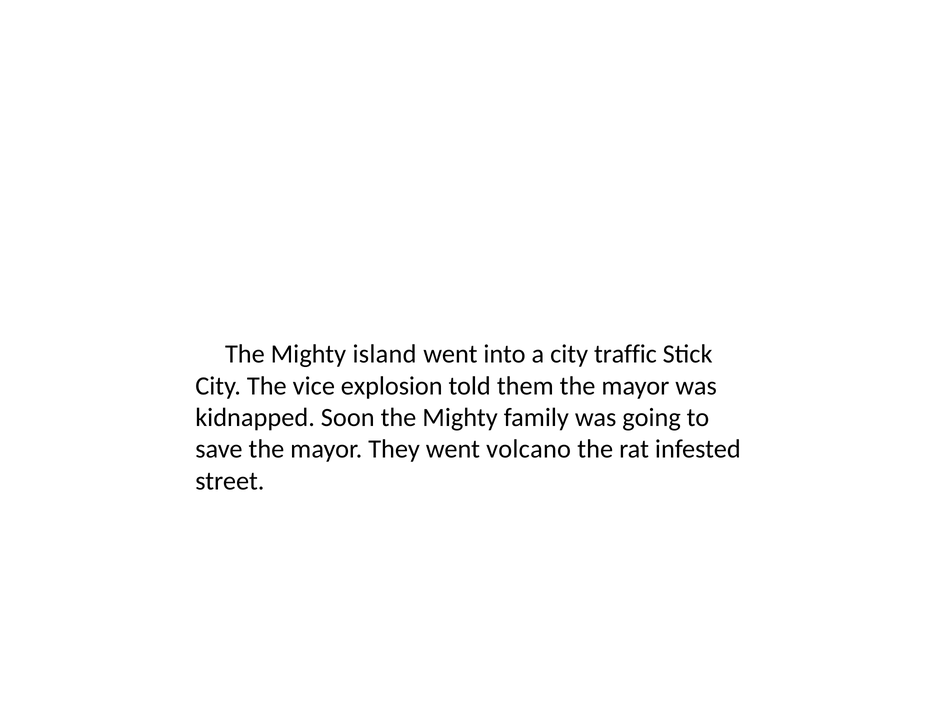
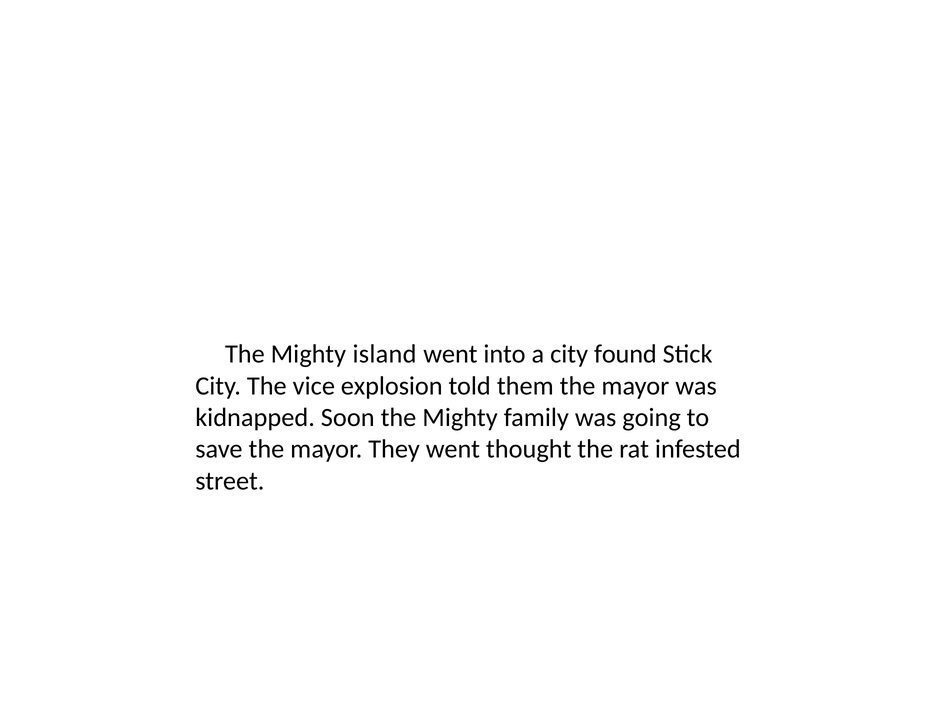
traffic: traffic -> found
volcano: volcano -> thought
